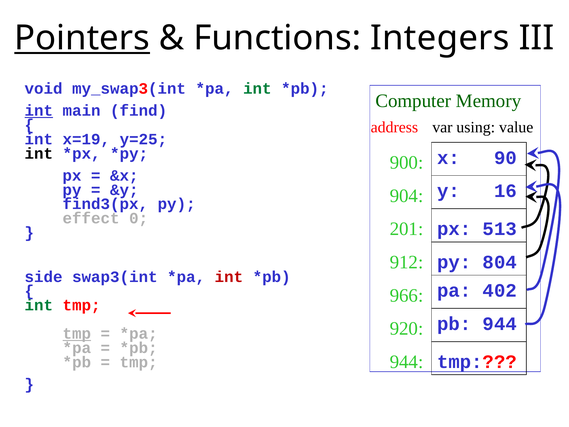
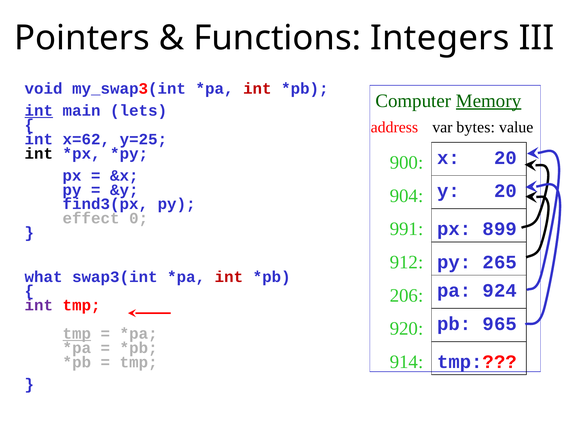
Pointers underline: present -> none
int at (257, 89) colour: green -> red
Memory underline: none -> present
find: find -> lets
using: using -> bytes
x=19: x=19 -> x=62
x 90: 90 -> 20
y 16: 16 -> 20
201: 201 -> 991
513: 513 -> 899
804: 804 -> 265
side: side -> what
402: 402 -> 924
966: 966 -> 206
int at (39, 305) colour: green -> purple
pb 944: 944 -> 965
944 at (407, 362): 944 -> 914
